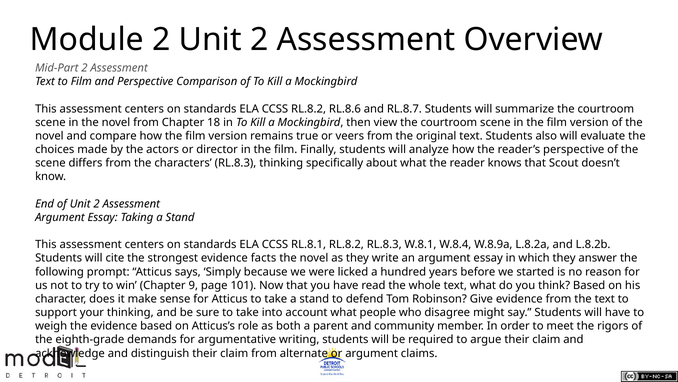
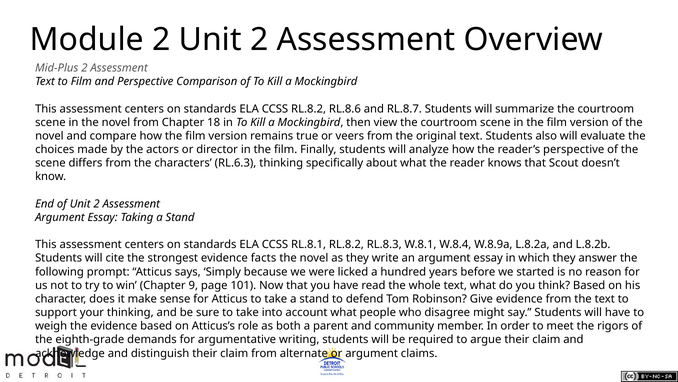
Mid-Part: Mid-Part -> Mid-Plus
characters RL.8.3: RL.8.3 -> RL.6.3
